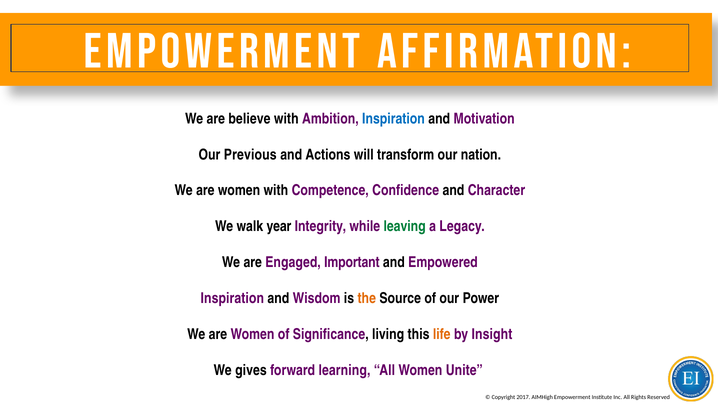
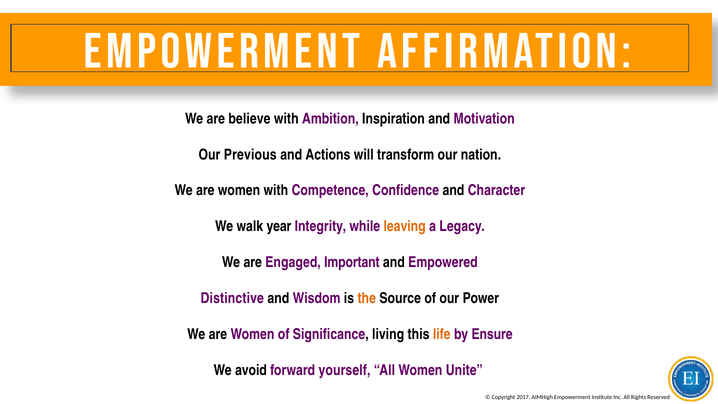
Inspiration at (393, 119) colour: blue -> black
leaving colour: green -> orange
Inspiration at (232, 298): Inspiration -> Distinctive
Insight: Insight -> Ensure
gives: gives -> avoid
learning: learning -> yourself
